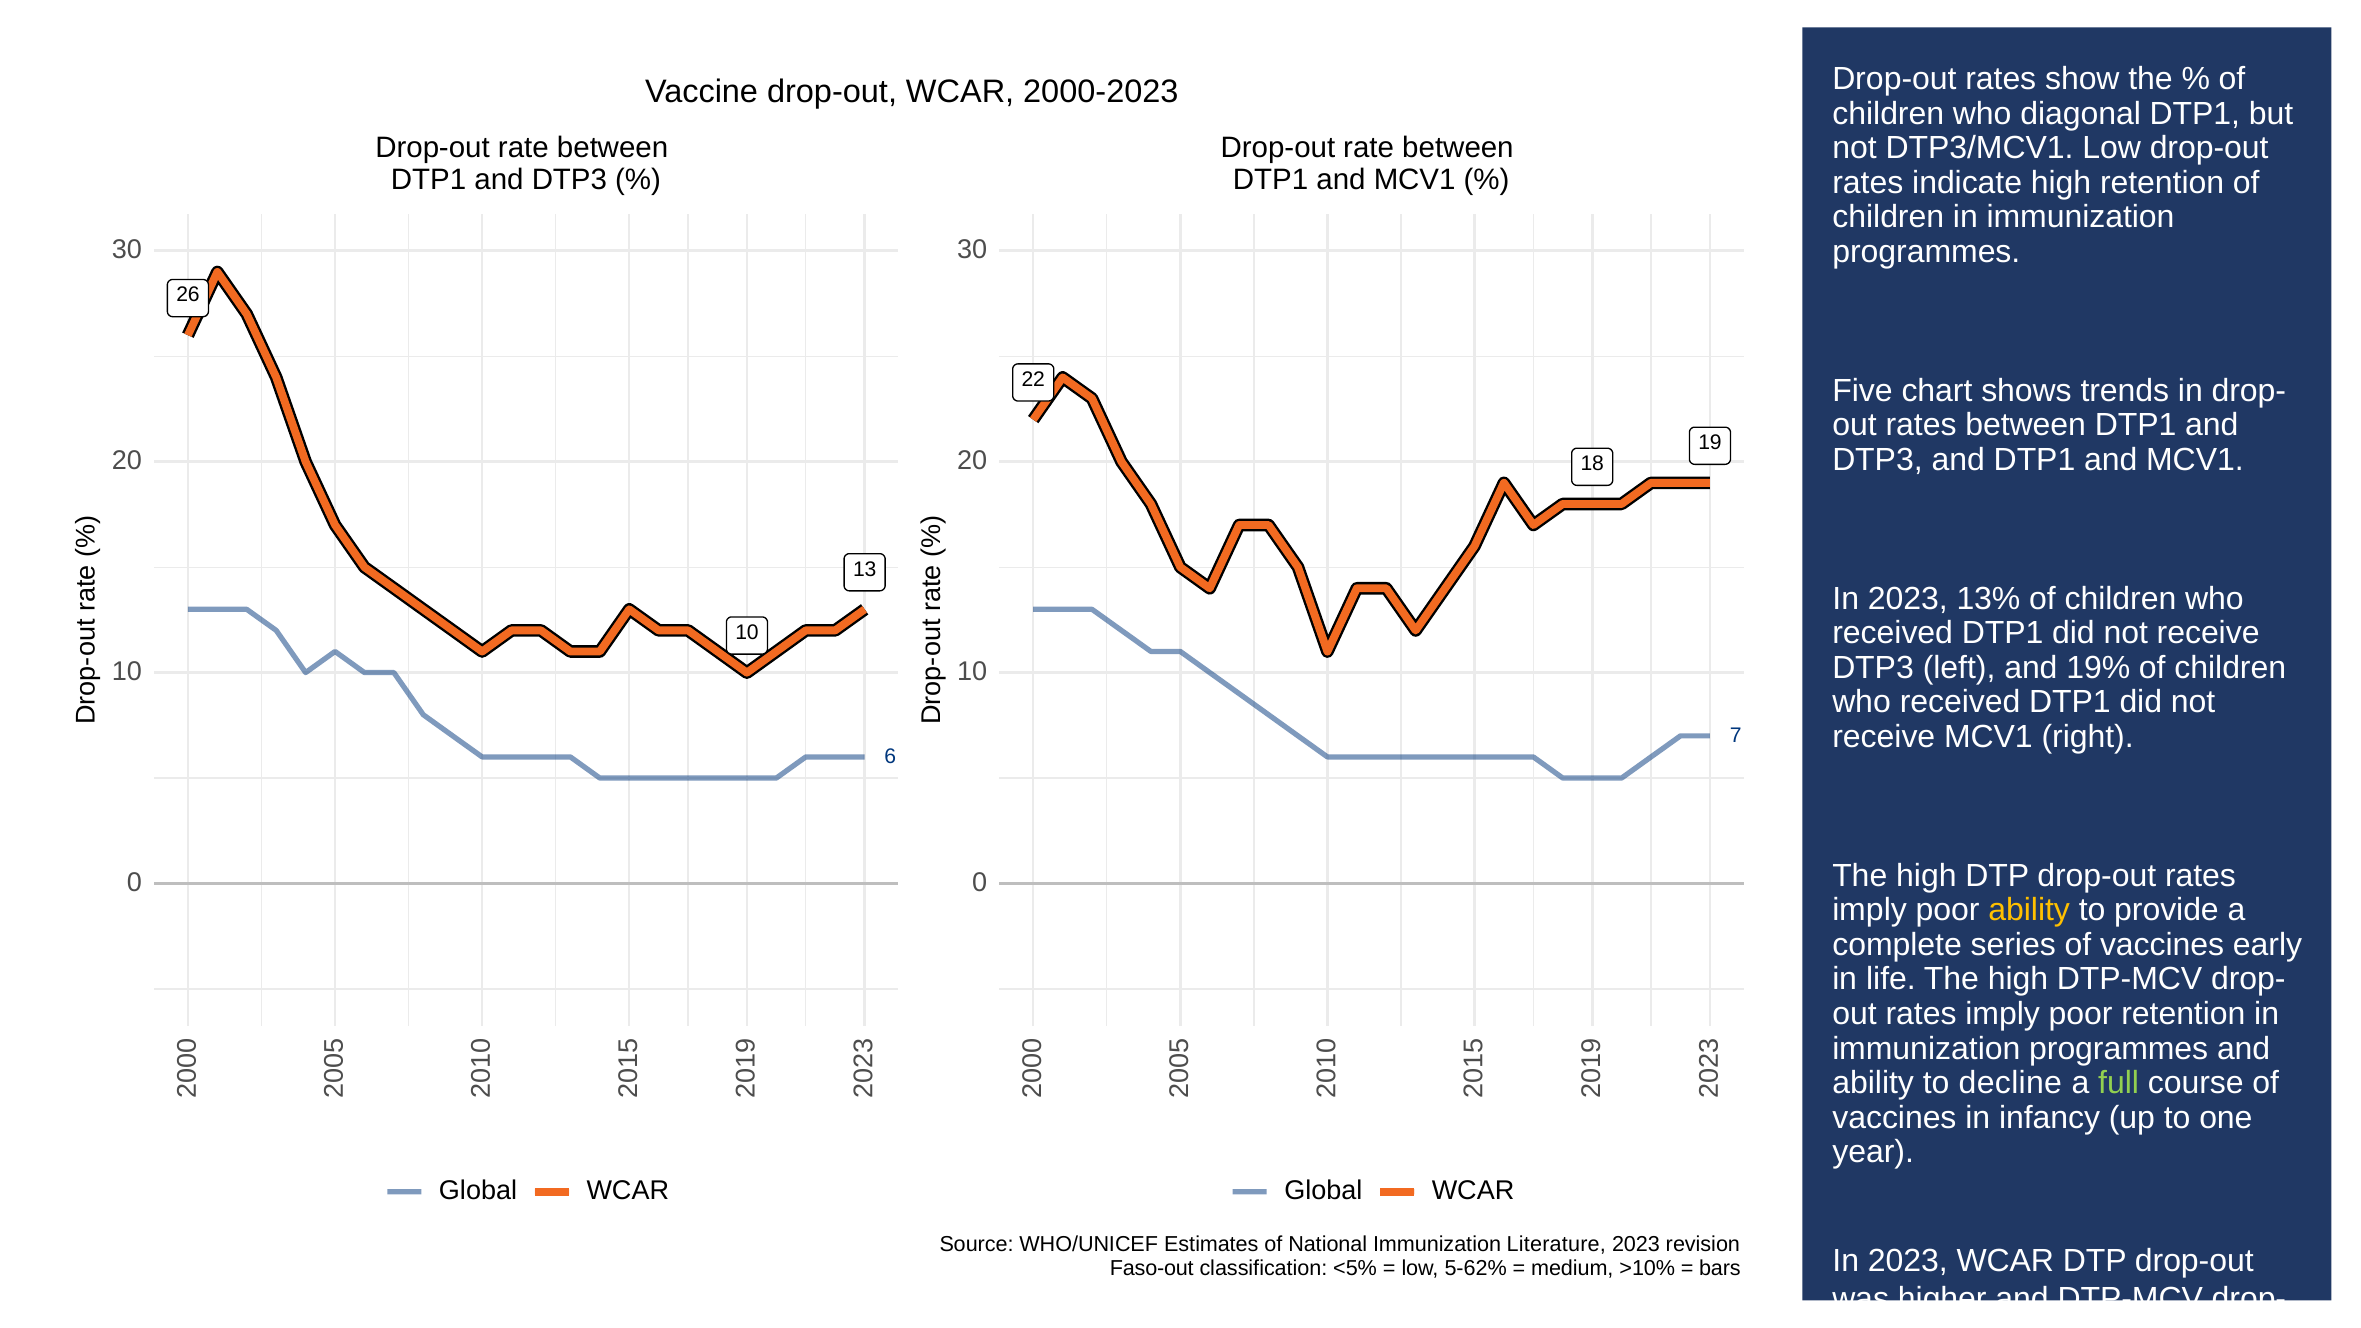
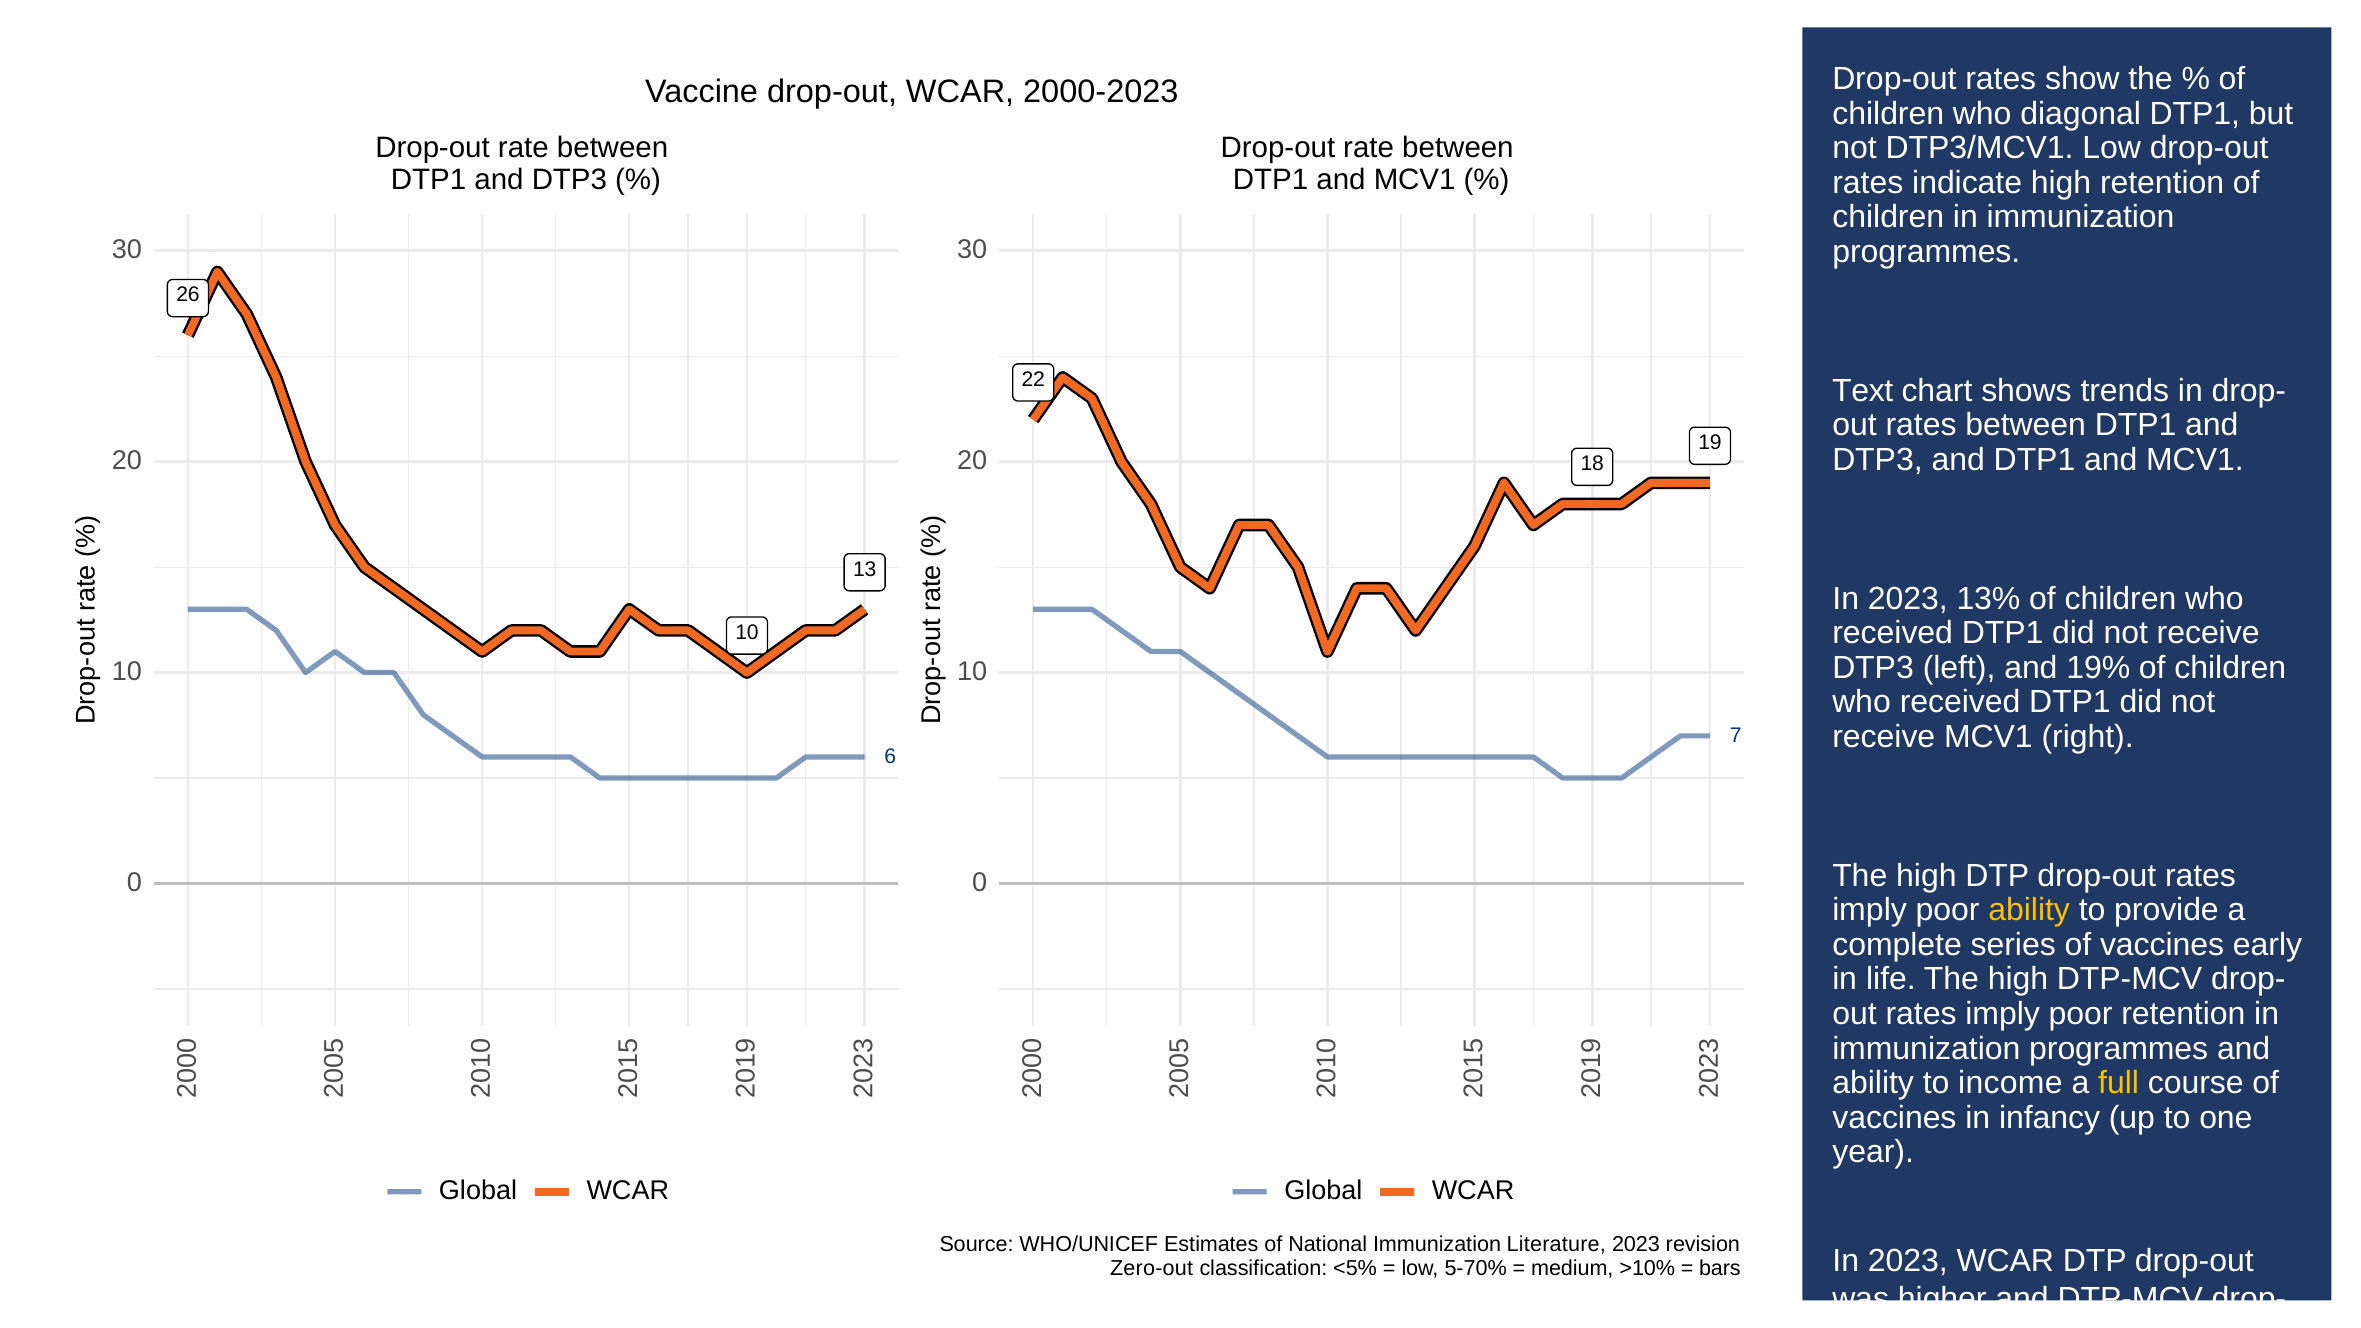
Five: Five -> Text
decline: decline -> income
full colour: light green -> yellow
Faso-out: Faso-out -> Zero-out
5-62%: 5-62% -> 5-70%
